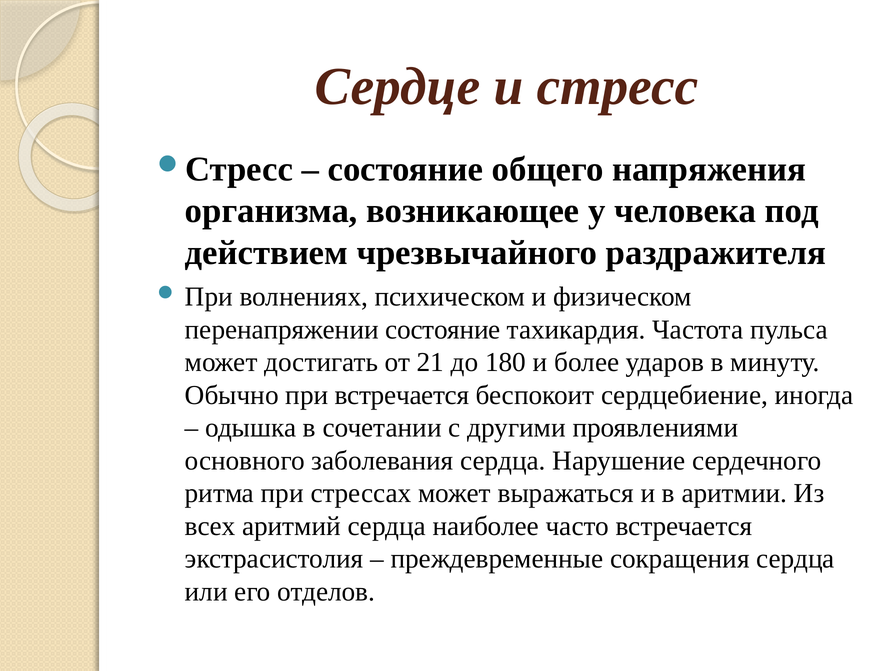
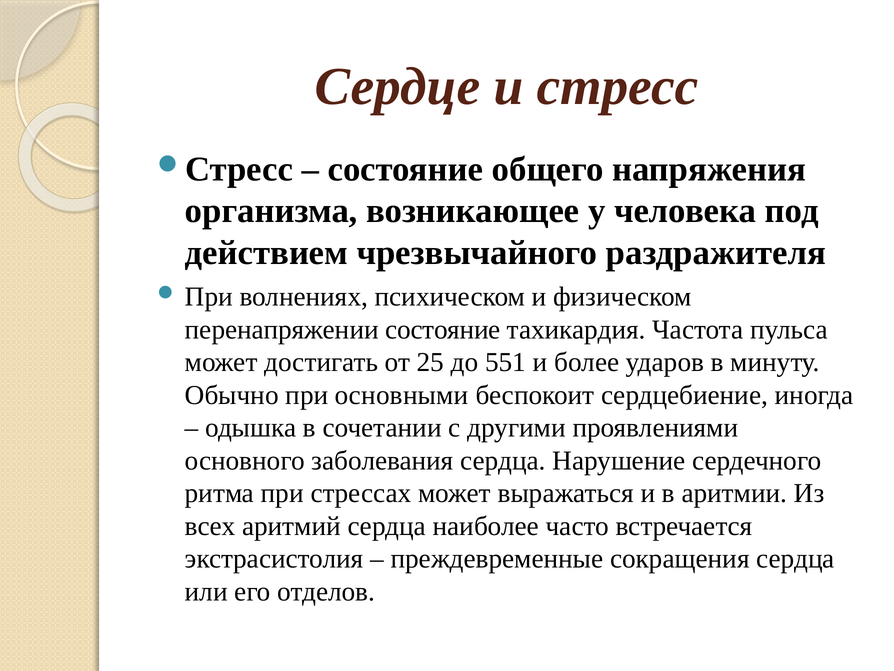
21: 21 -> 25
180: 180 -> 551
при встречается: встречается -> основными
